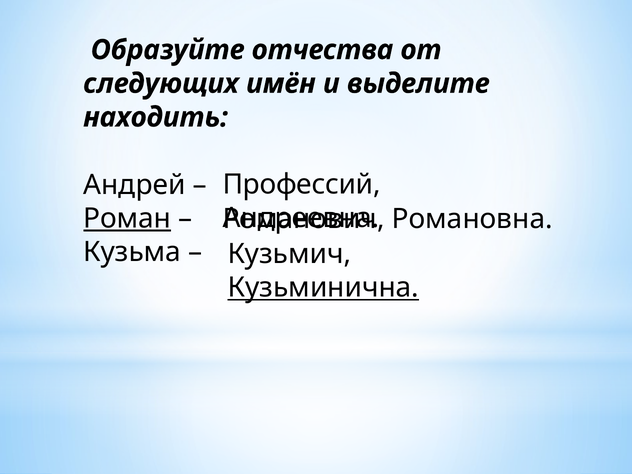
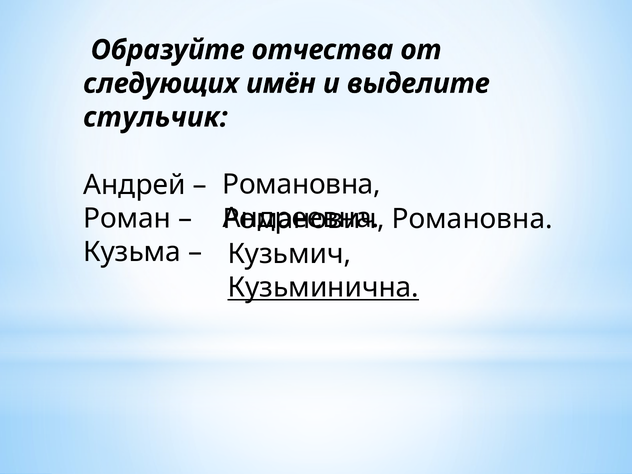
находить: находить -> стульчик
Профессий at (302, 184): Профессий -> Романовна
Роман underline: present -> none
